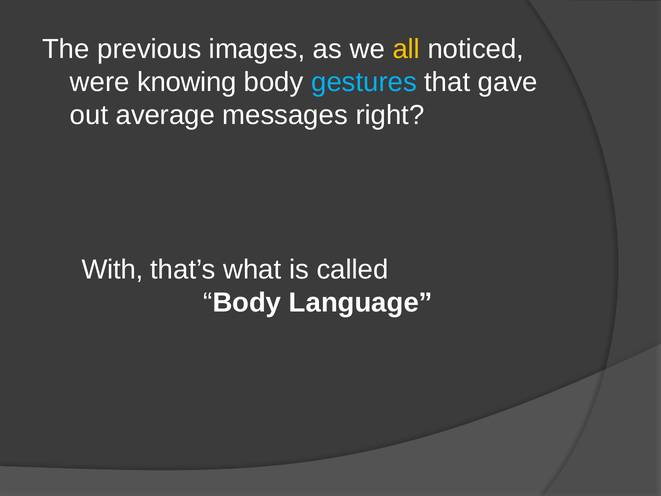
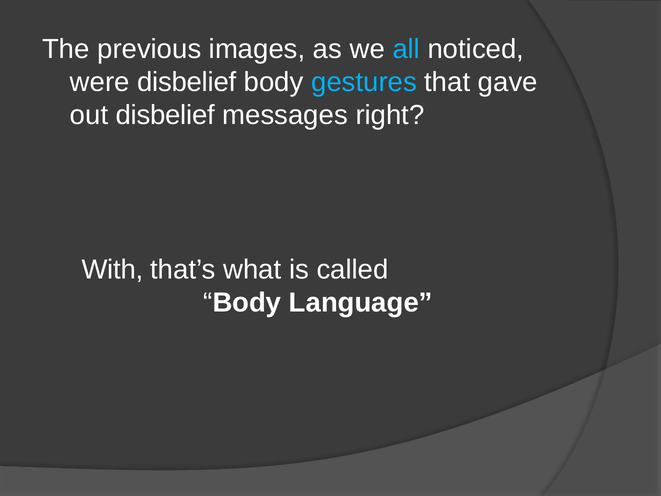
all colour: yellow -> light blue
were knowing: knowing -> disbelief
out average: average -> disbelief
